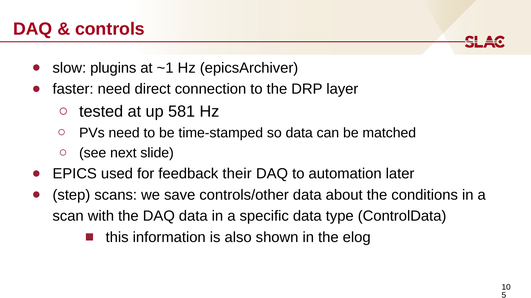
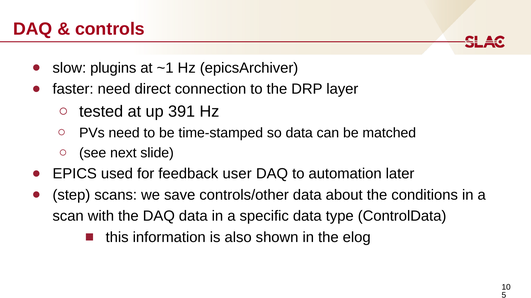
581: 581 -> 391
their: their -> user
